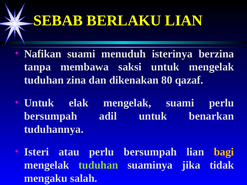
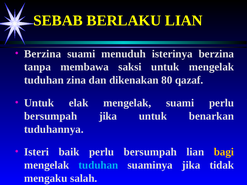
Nafikan at (43, 54): Nafikan -> Berzina
bersumpah adil: adil -> jika
atau: atau -> baik
tuduhan at (98, 165) colour: light green -> light blue
